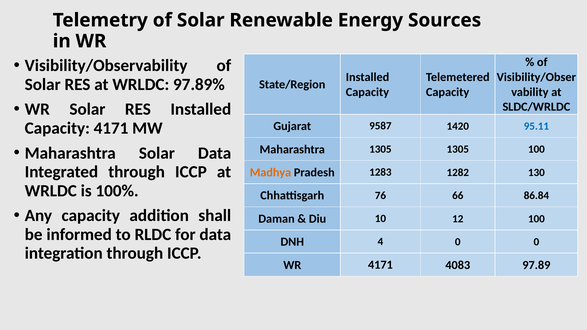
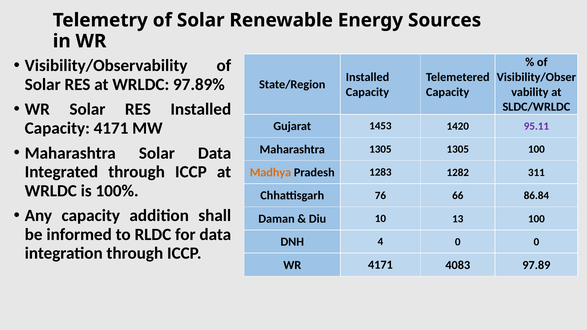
9587: 9587 -> 1453
95.11 colour: blue -> purple
130: 130 -> 311
12: 12 -> 13
